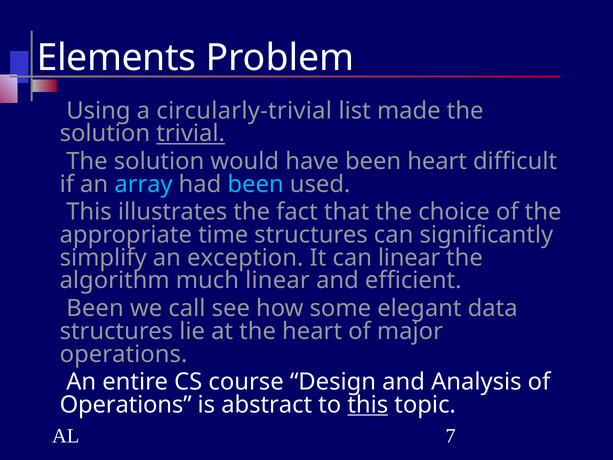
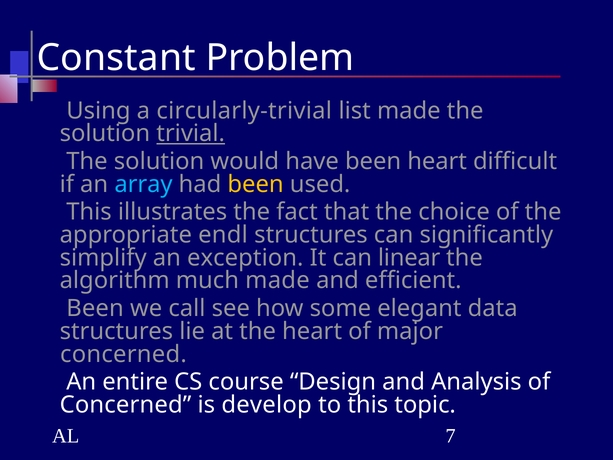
Elements: Elements -> Constant
been at (256, 184) colour: light blue -> yellow
time: time -> endl
much linear: linear -> made
operations at (124, 354): operations -> concerned
Operations at (126, 405): Operations -> Concerned
abstract: abstract -> develop
this at (368, 405) underline: present -> none
